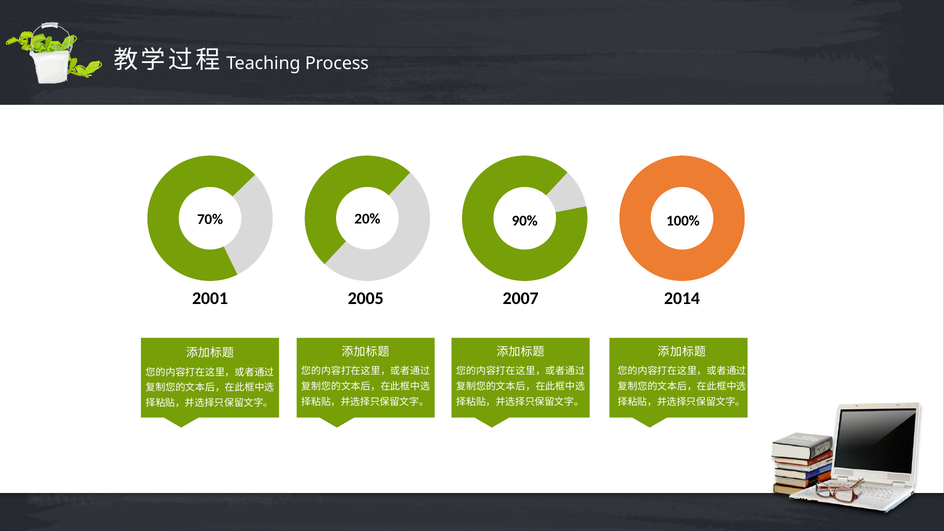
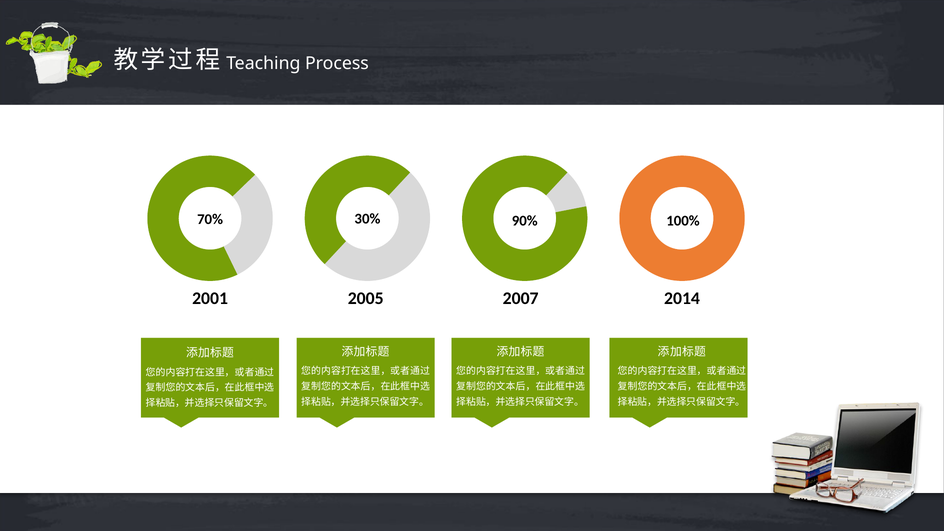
20%: 20% -> 30%
